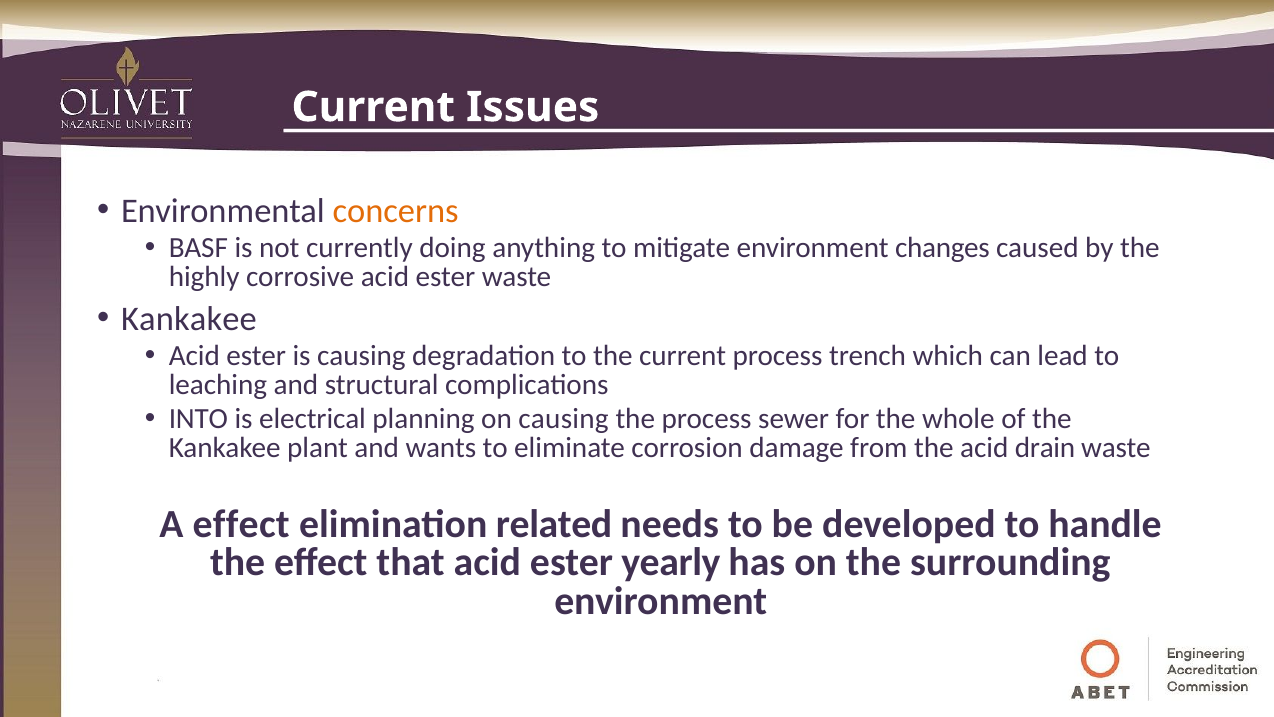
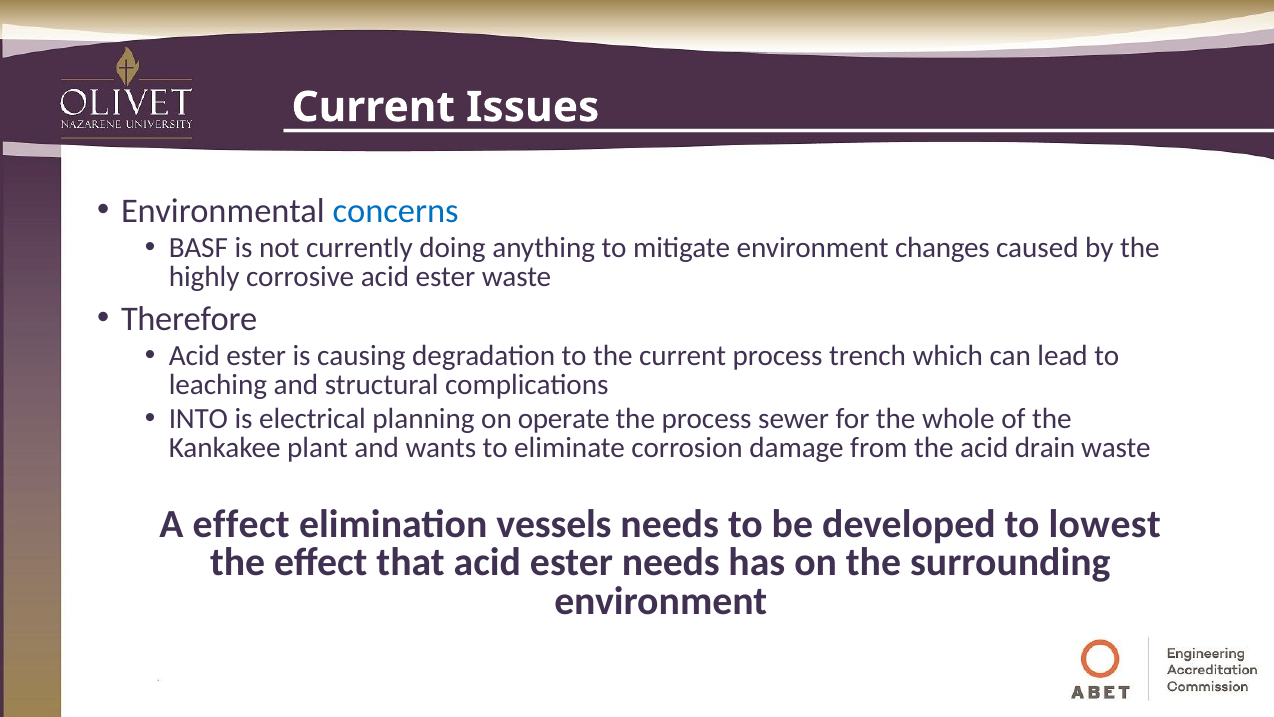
concerns colour: orange -> blue
Kankakee at (189, 319): Kankakee -> Therefore
on causing: causing -> operate
related: related -> vessels
handle: handle -> lowest
ester yearly: yearly -> needs
